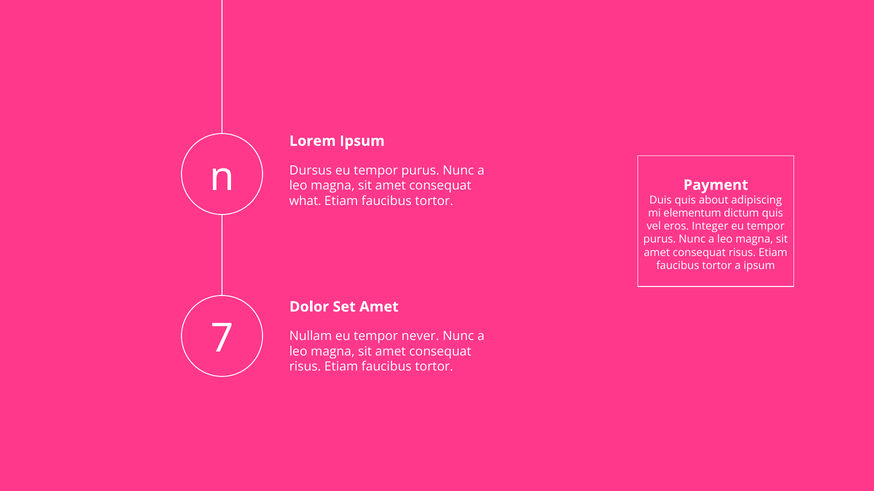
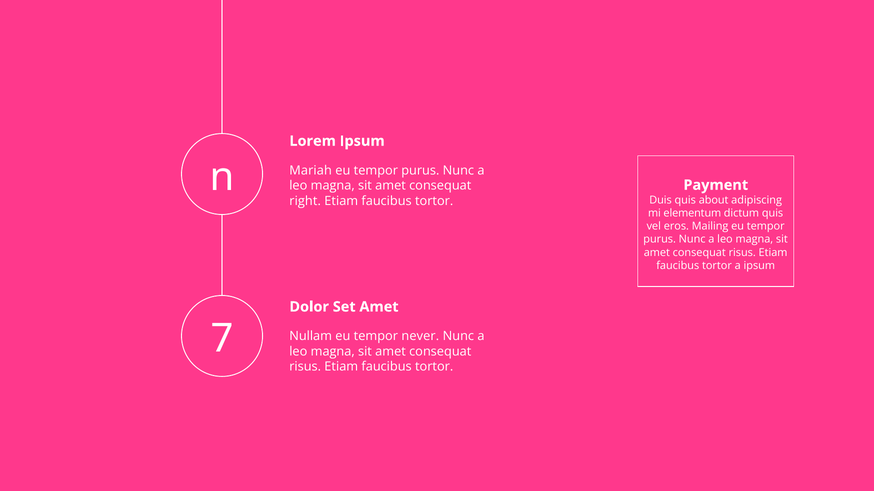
Dursus: Dursus -> Mariah
what: what -> right
Integer: Integer -> Mailing
